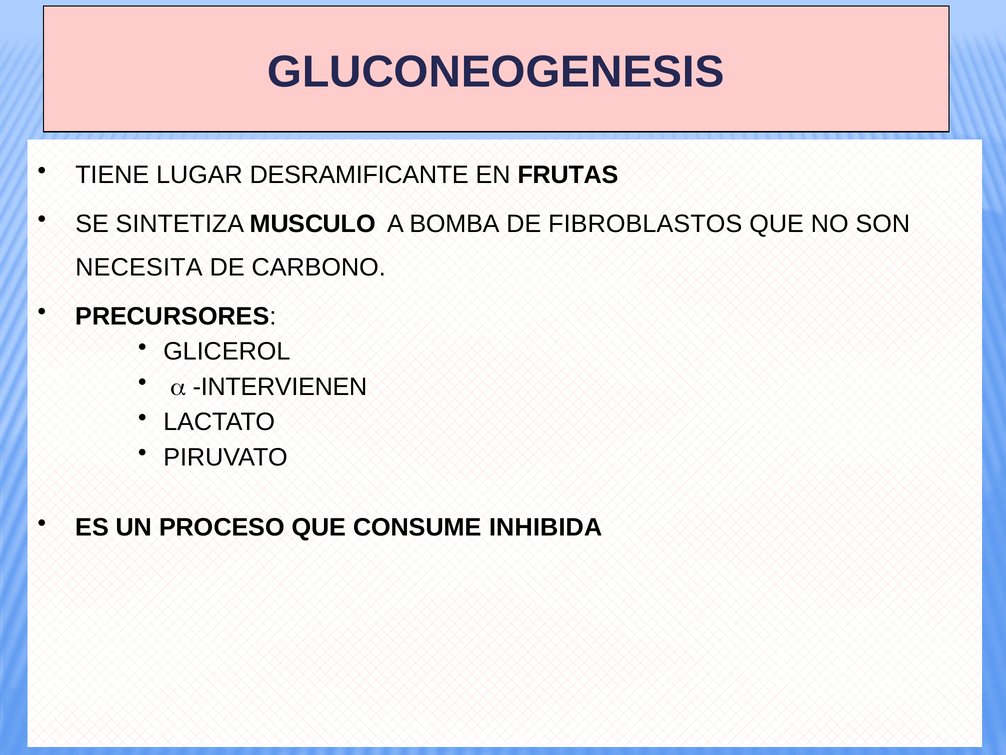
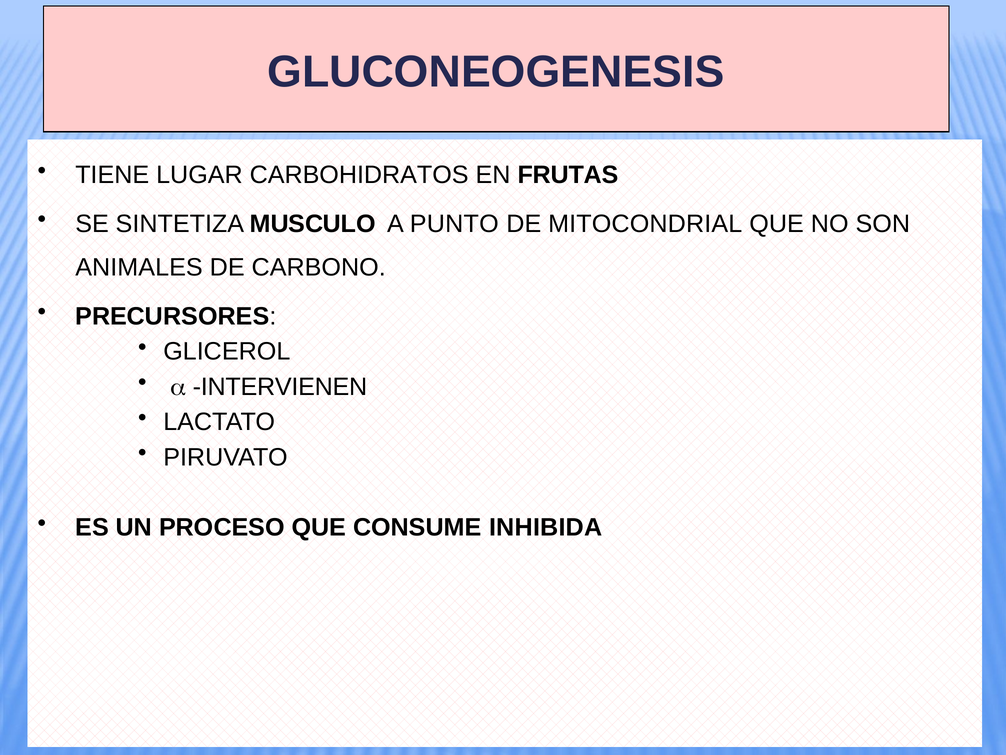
DESRAMIFICANTE: DESRAMIFICANTE -> CARBOHIDRATOS
BOMBA: BOMBA -> PUNTO
FIBROBLASTOS: FIBROBLASTOS -> MITOCONDRIAL
NECESITA: NECESITA -> ANIMALES
